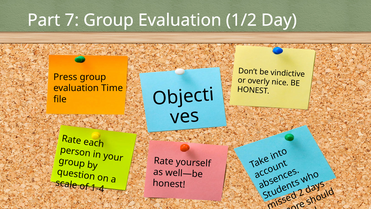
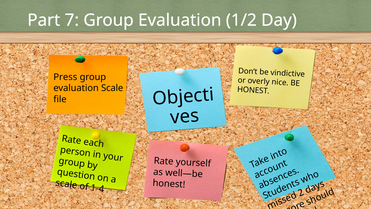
evaluation Time: Time -> Scale
